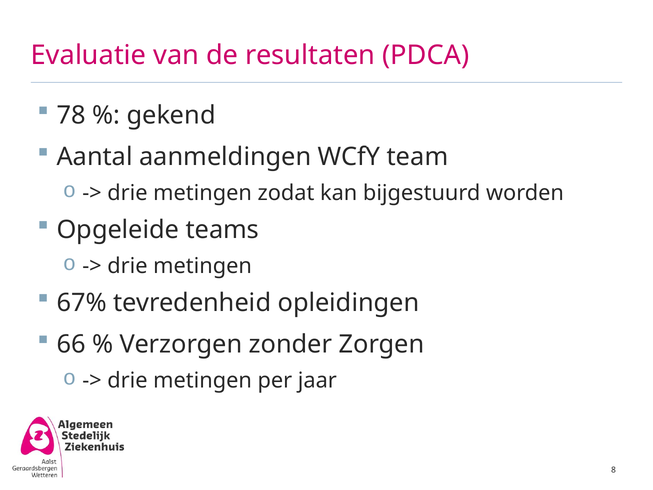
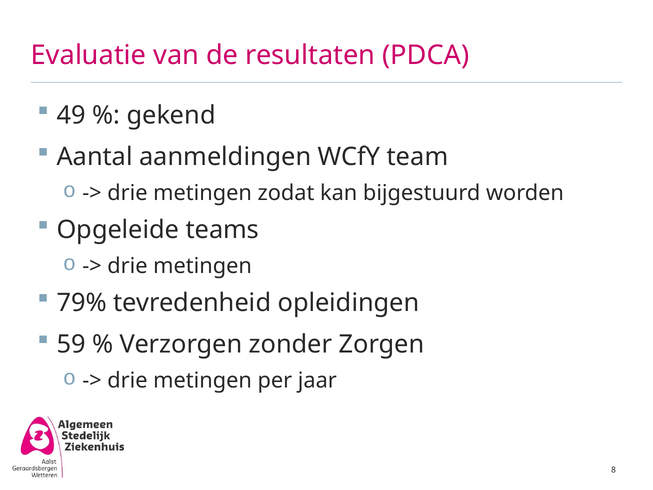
78: 78 -> 49
67%: 67% -> 79%
66: 66 -> 59
